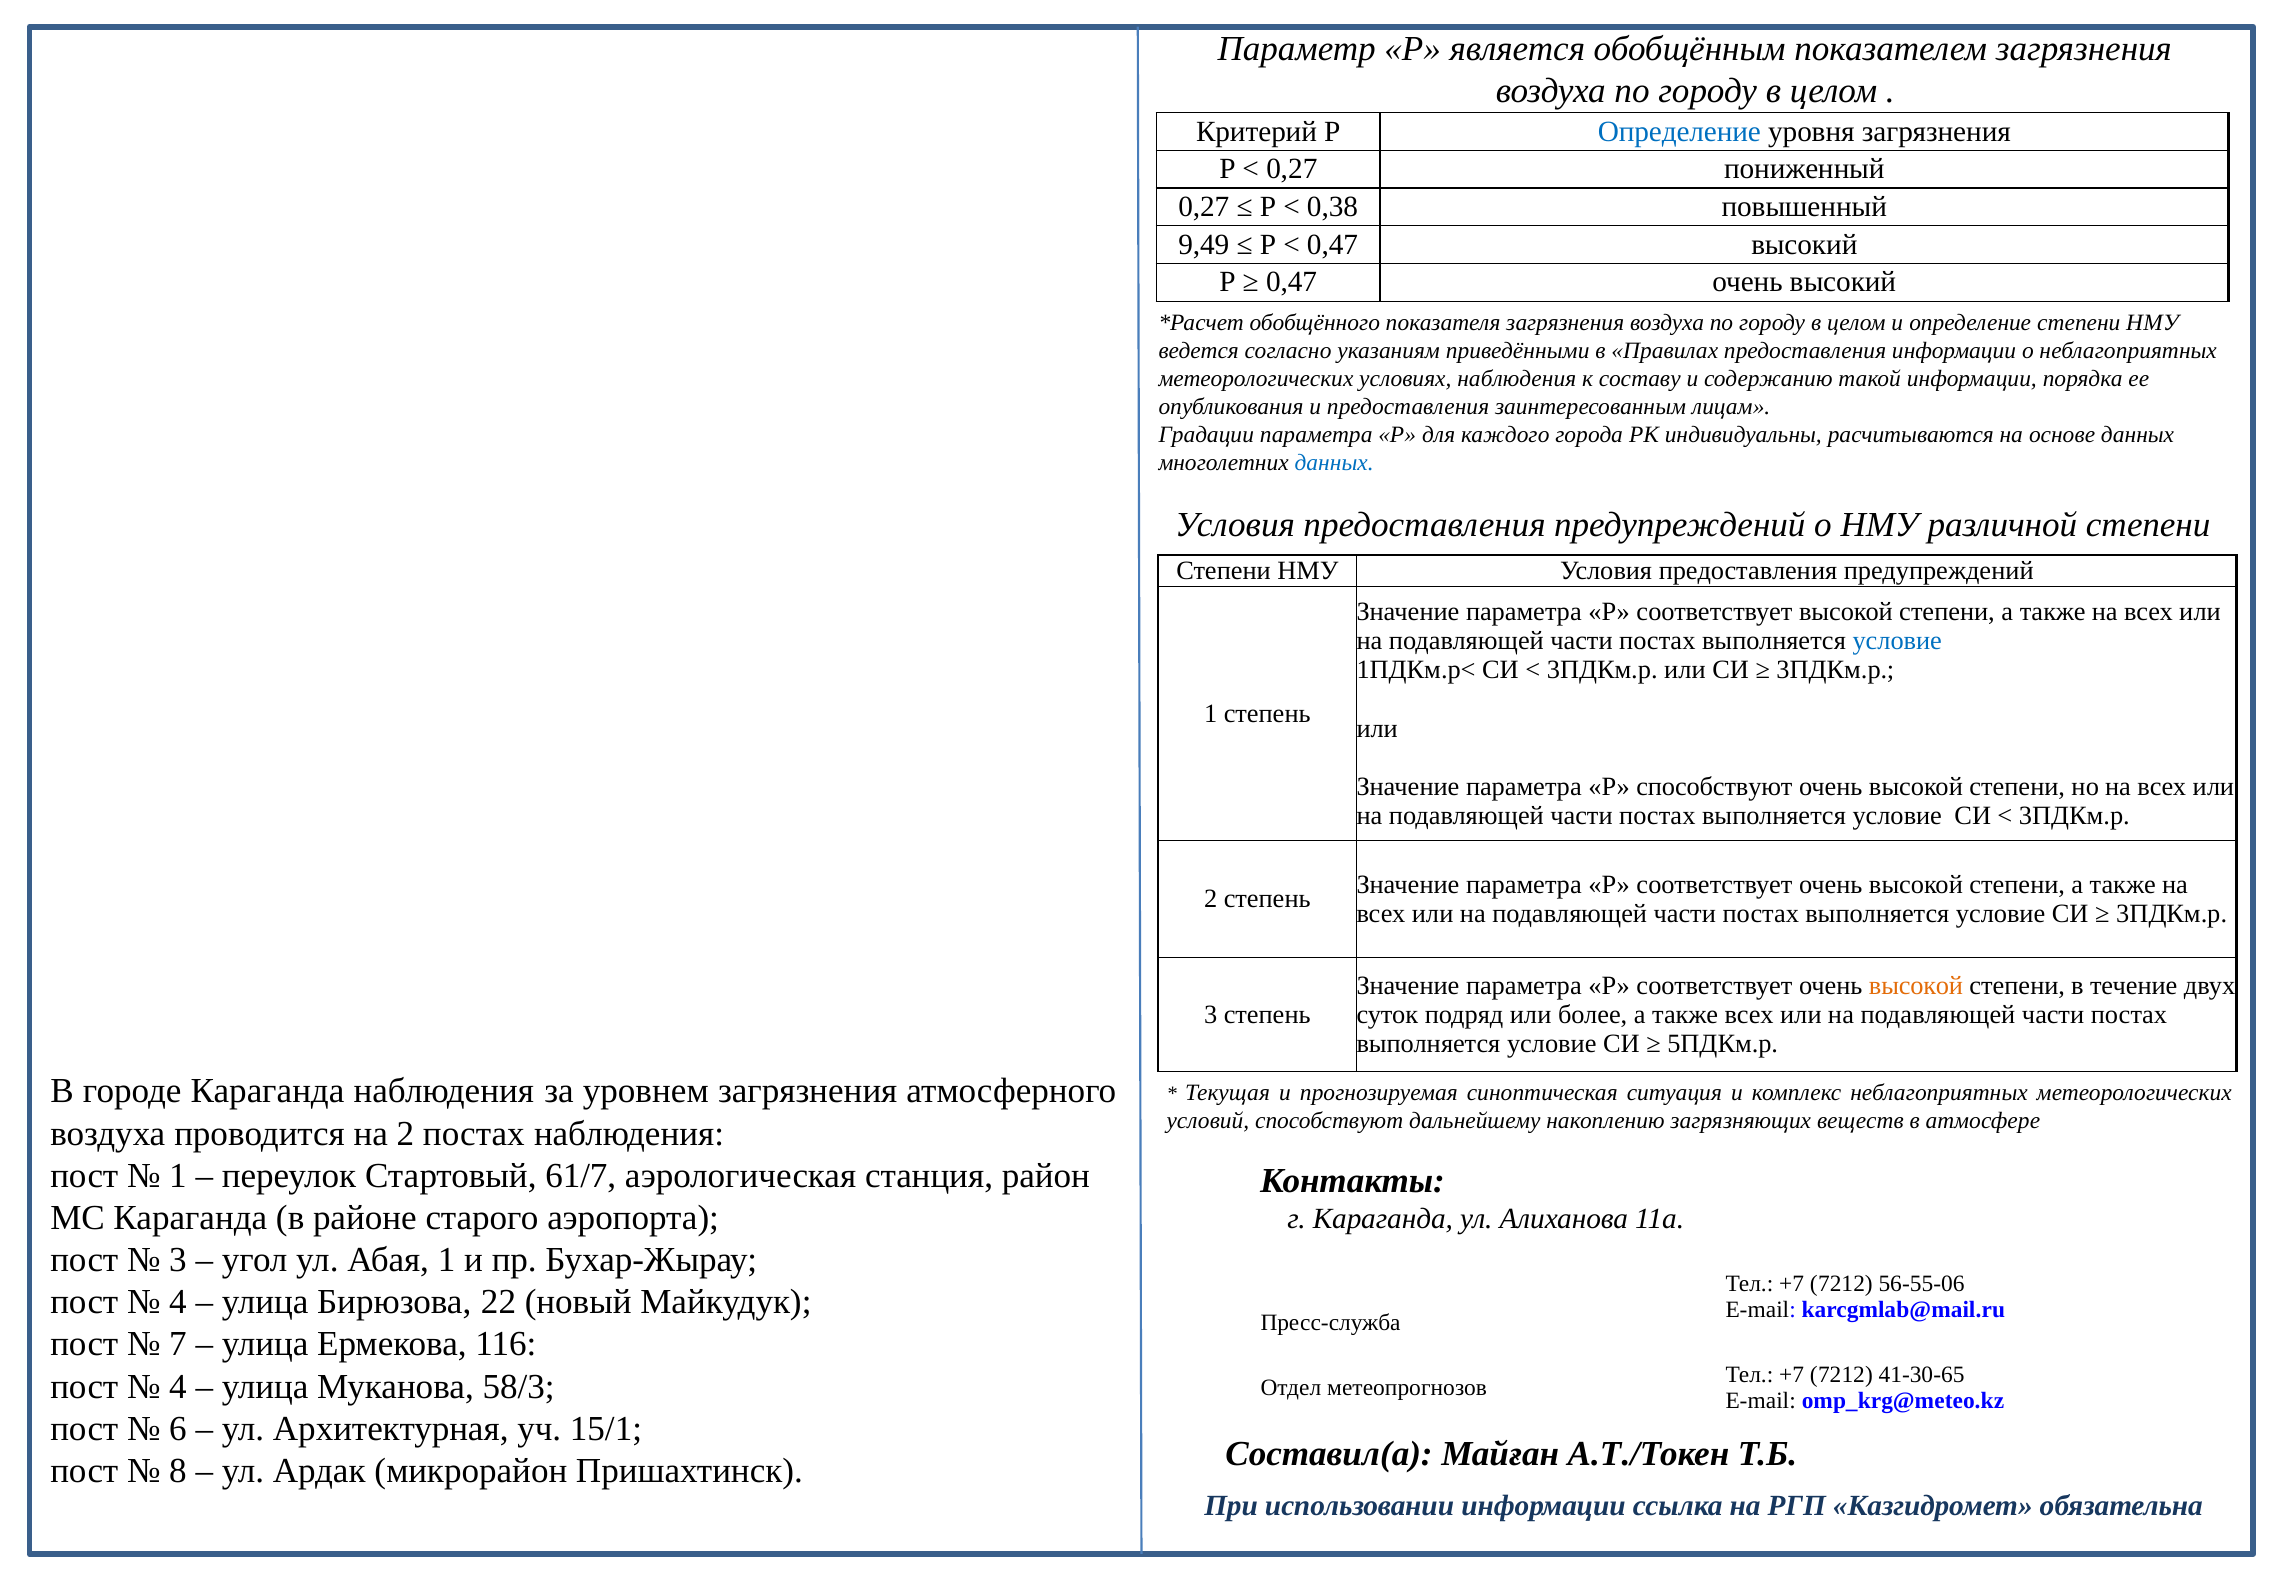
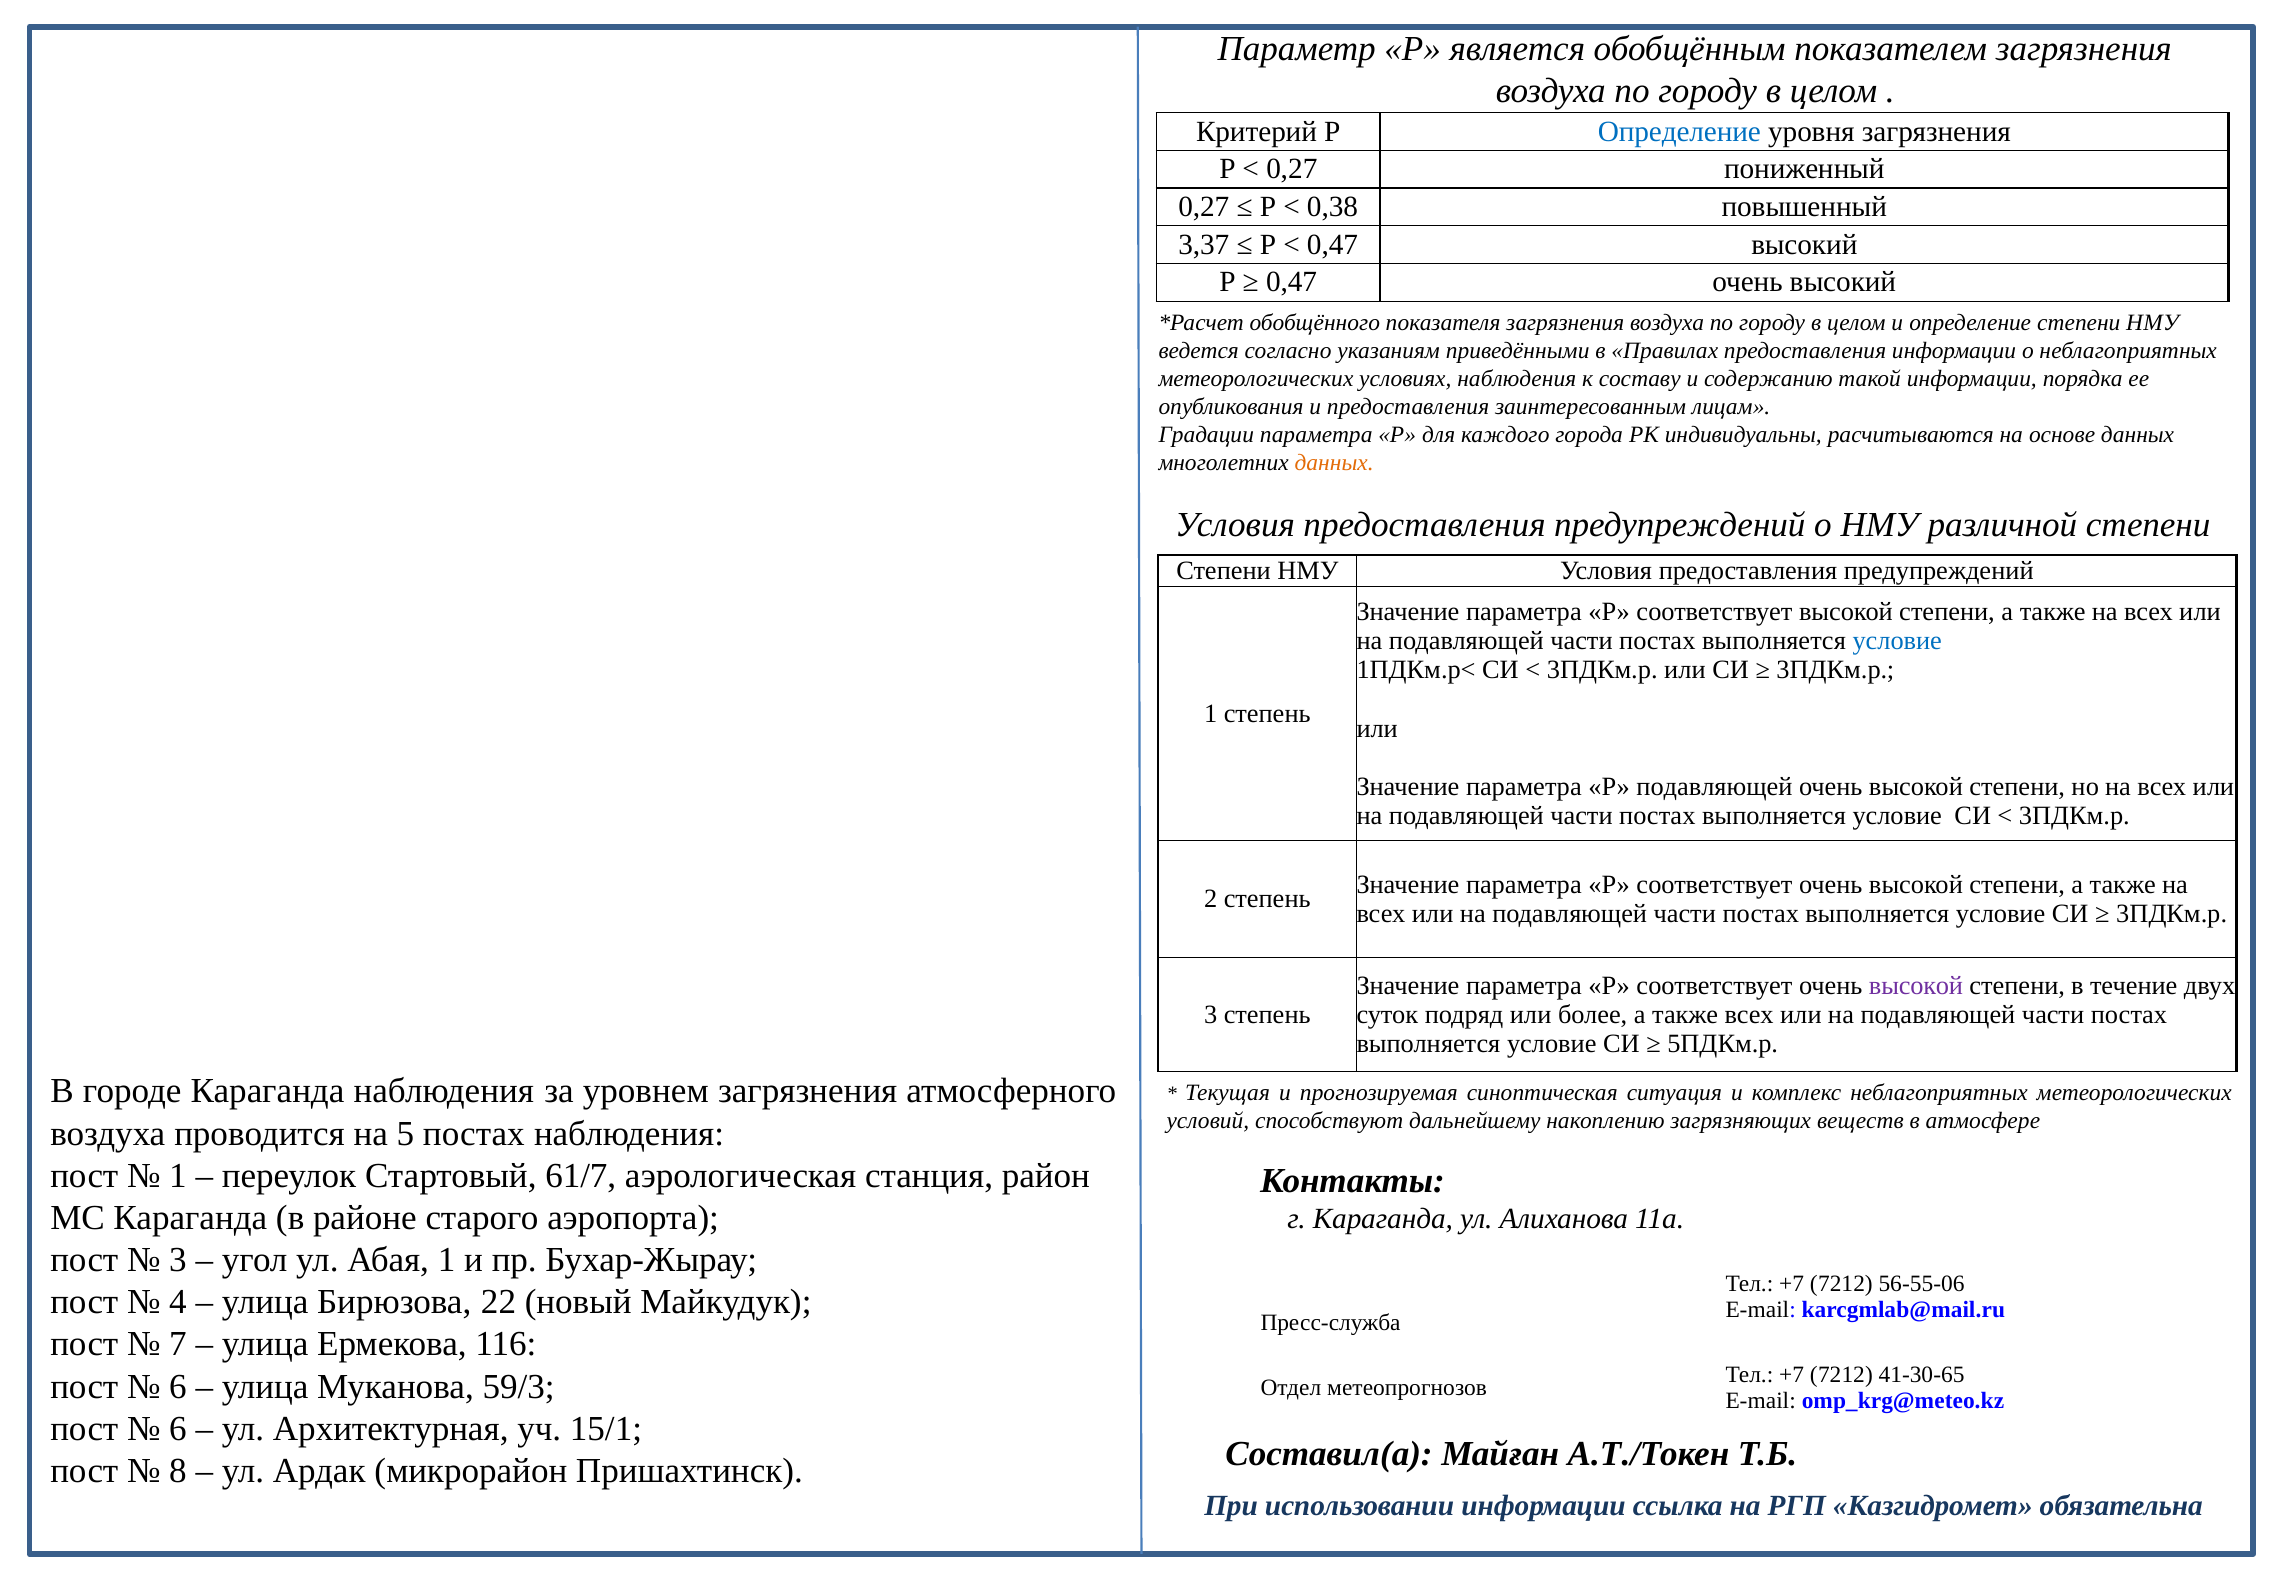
9,49: 9,49 -> 3,37
данных at (1334, 463) colour: blue -> orange
Р способствуют: способствуют -> подавляющей
высокой at (1916, 985) colour: orange -> purple
на 2: 2 -> 5
4 at (178, 1386): 4 -> 6
58/3: 58/3 -> 59/3
